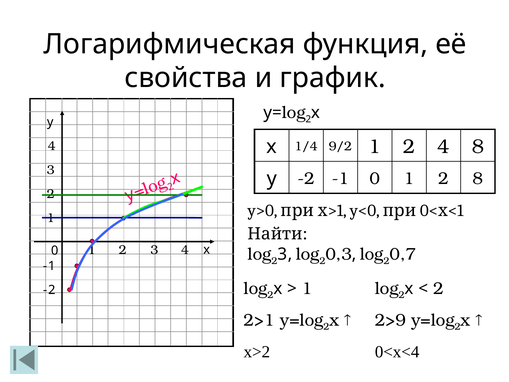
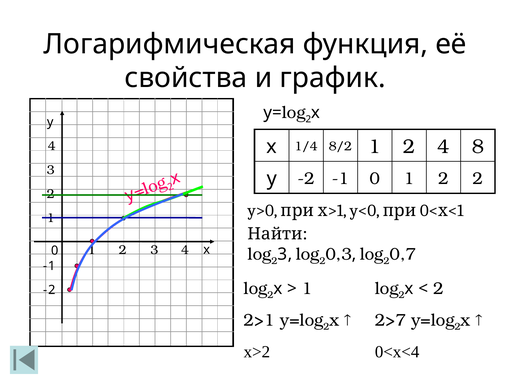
9/2: 9/2 -> 8/2
2 8: 8 -> 2
2>9: 2>9 -> 2>7
